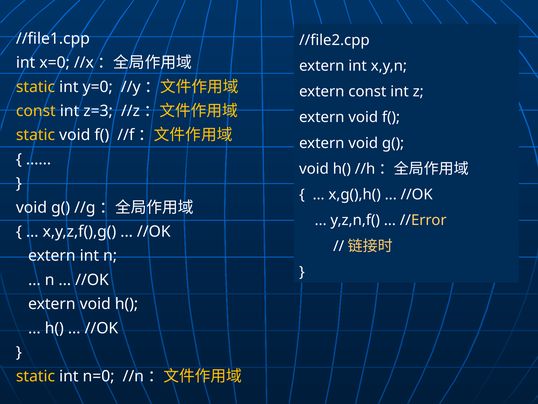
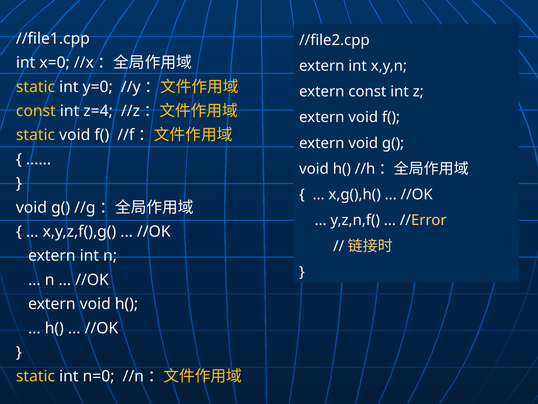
z=3: z=3 -> z=4
